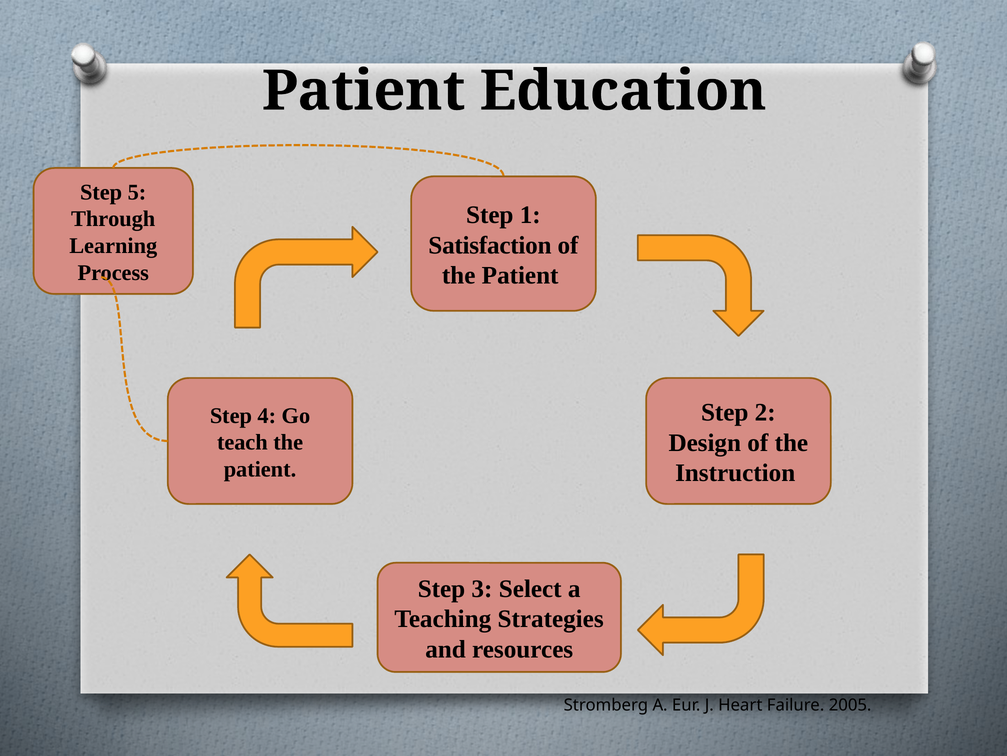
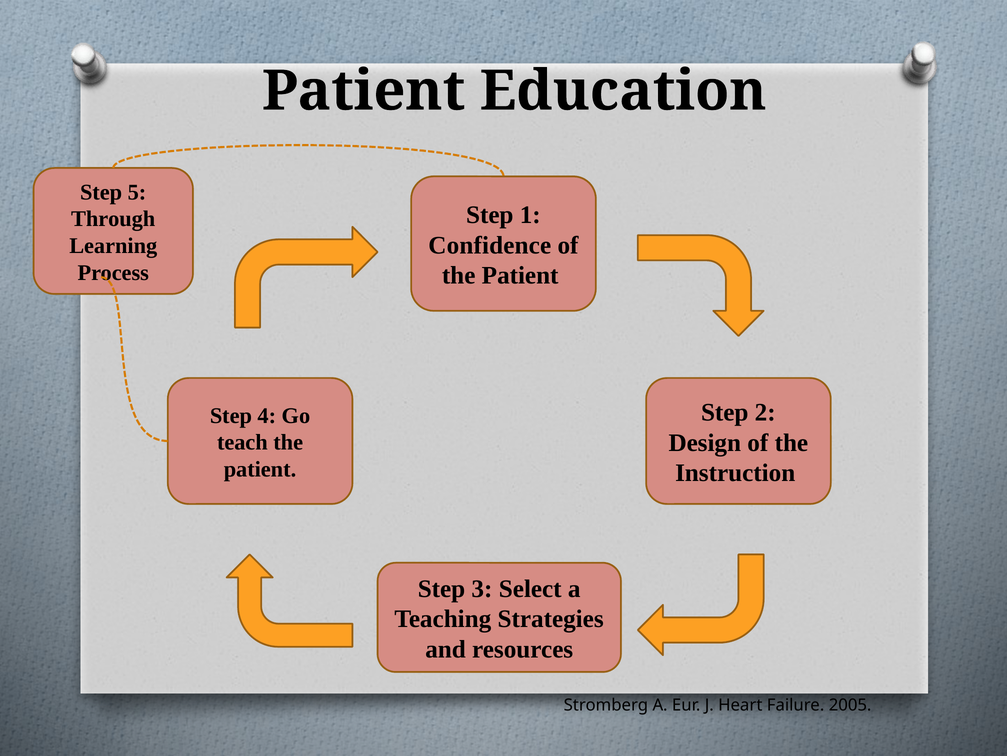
Satisfaction: Satisfaction -> Confidence
